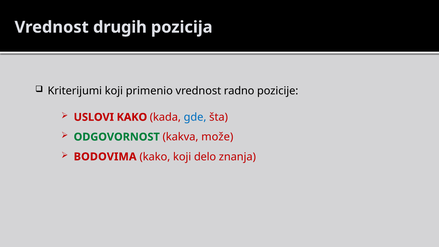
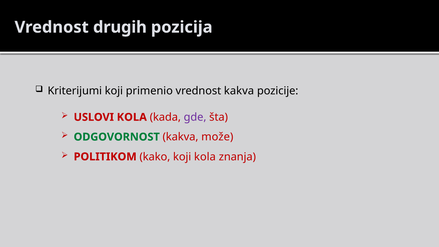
vrednost radno: radno -> kakva
USLOVI KAKO: KAKO -> KOLA
gde colour: blue -> purple
BODOVIMA: BODOVIMA -> POLITIKOM
koji delo: delo -> kola
